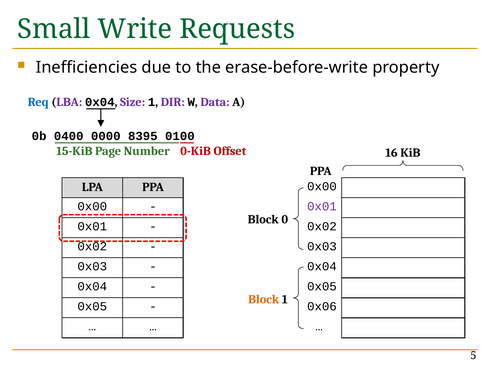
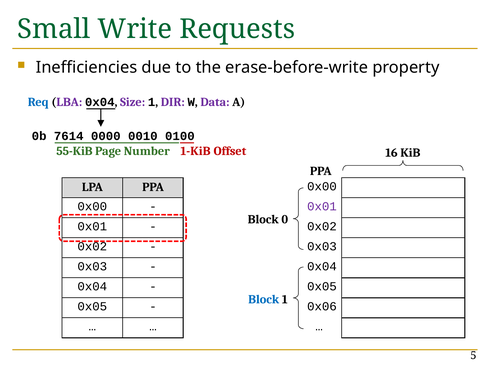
0400: 0400 -> 7614
8395: 8395 -> 0010
15-KiB: 15-KiB -> 55-KiB
0-KiB: 0-KiB -> 1-KiB
Block at (264, 300) colour: orange -> blue
